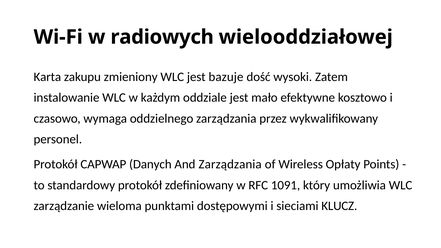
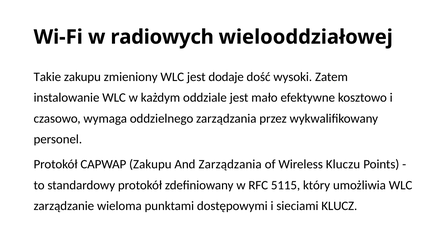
Karta: Karta -> Takie
bazuje: bazuje -> dodaje
CAPWAP Danych: Danych -> Zakupu
Opłaty: Opłaty -> Kluczu
1091: 1091 -> 5115
